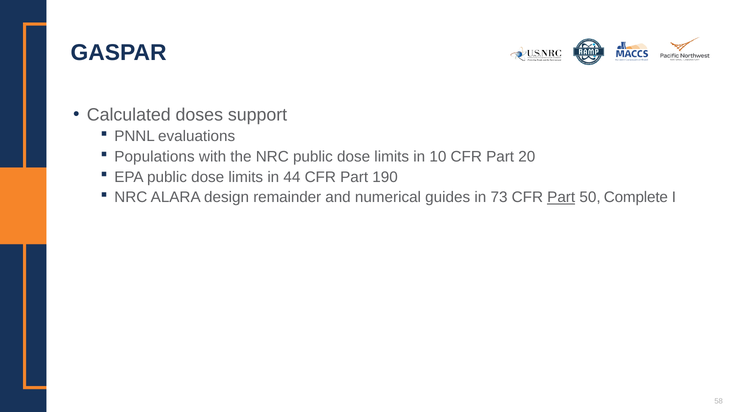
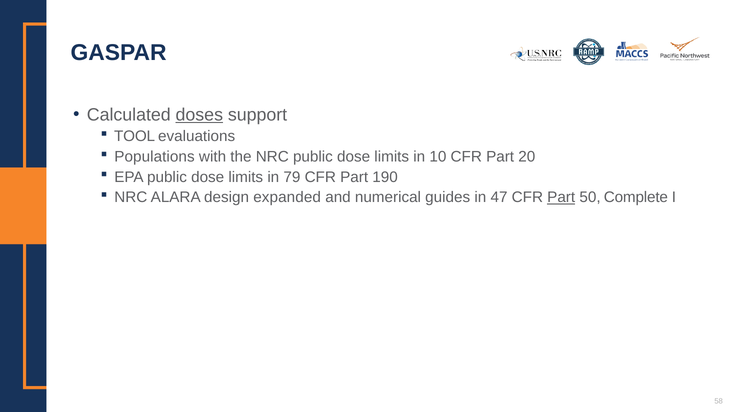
doses underline: none -> present
PNNL: PNNL -> TOOL
44: 44 -> 79
remainder: remainder -> expanded
73: 73 -> 47
